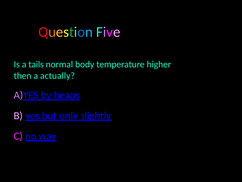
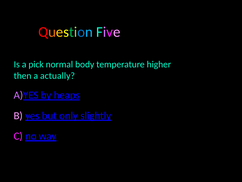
tails: tails -> pick
